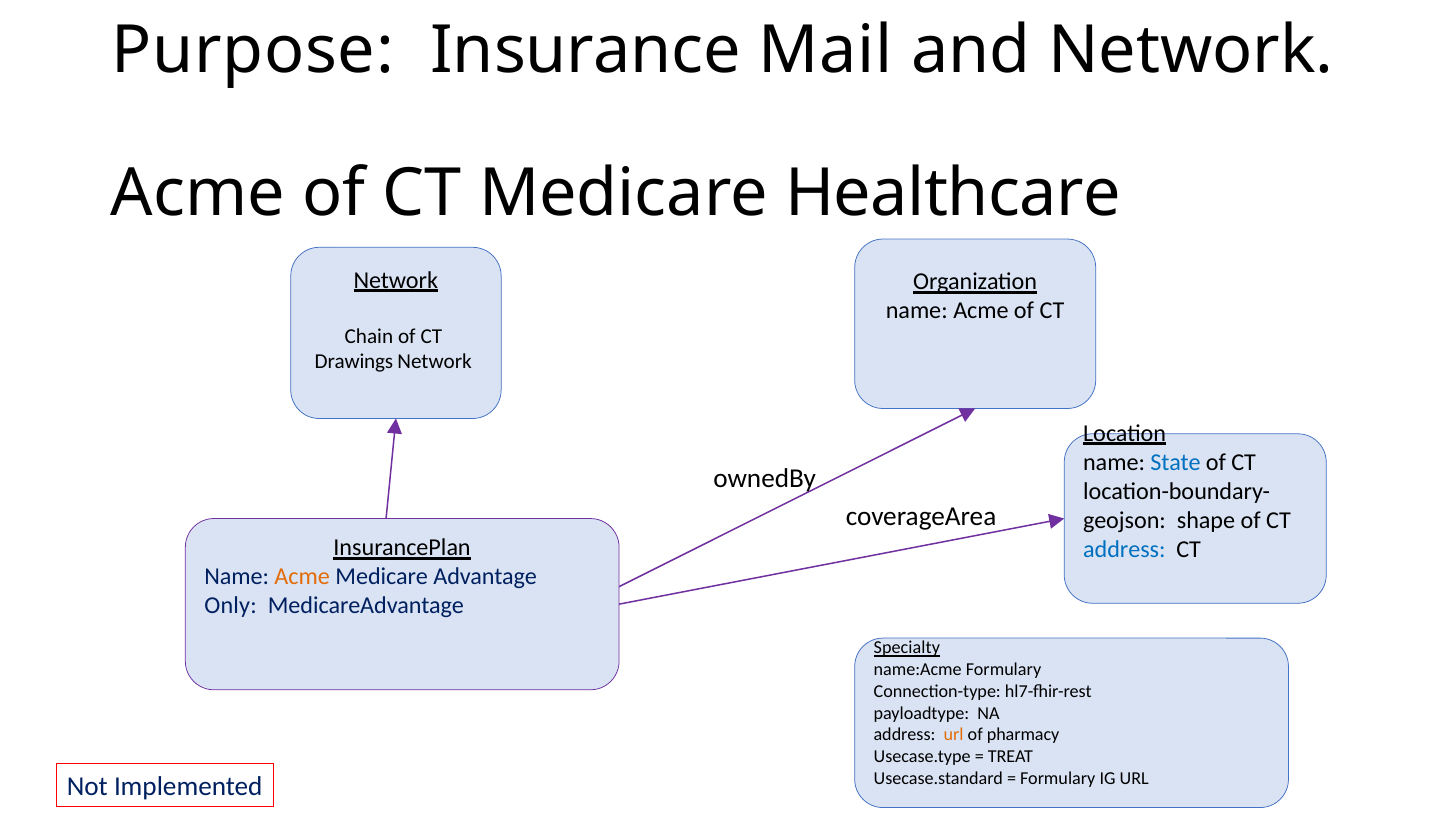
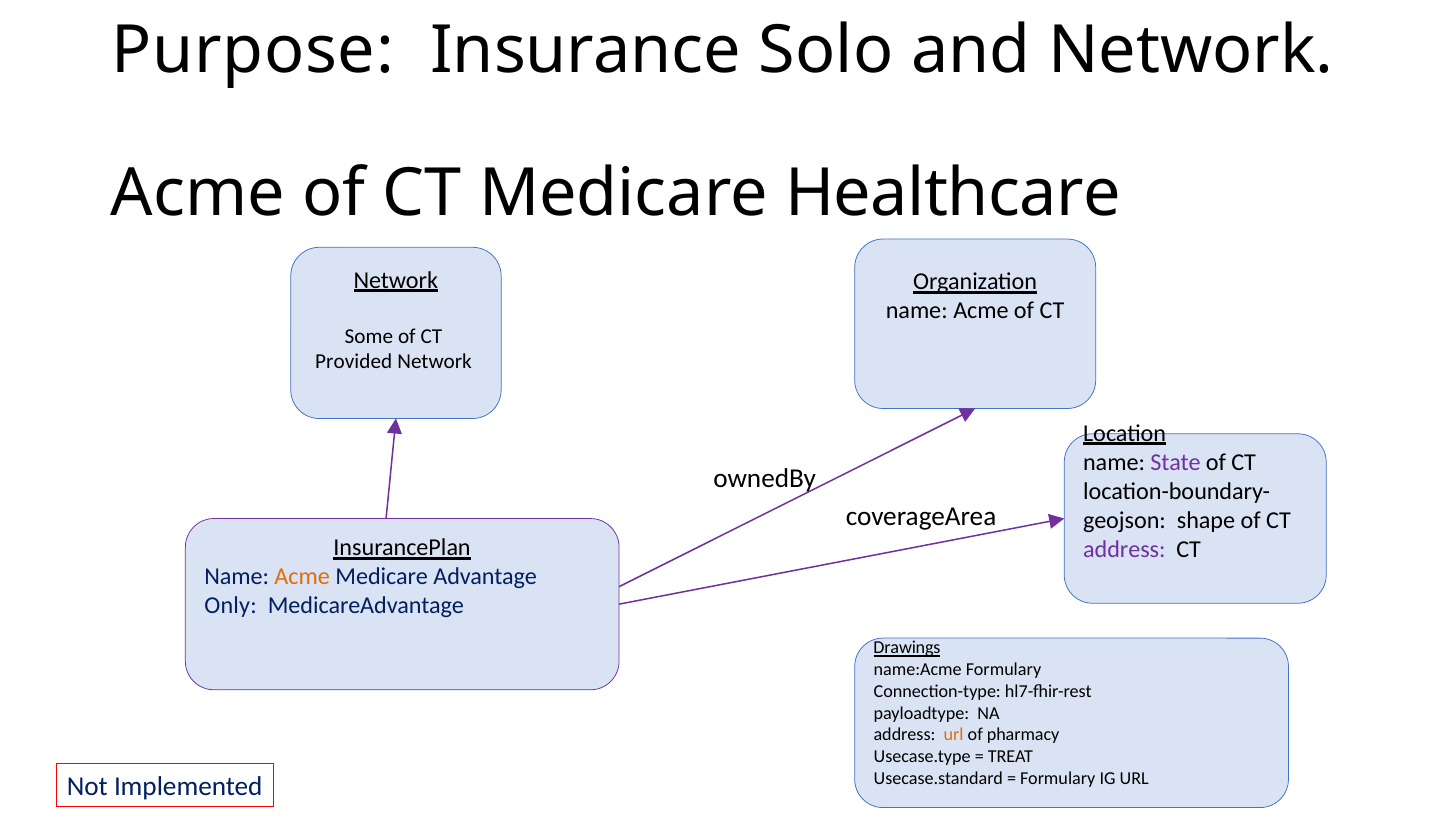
Mail: Mail -> Solo
Chain: Chain -> Some
Drawings: Drawings -> Provided
State colour: blue -> purple
address at (1124, 549) colour: blue -> purple
Specialty: Specialty -> Drawings
